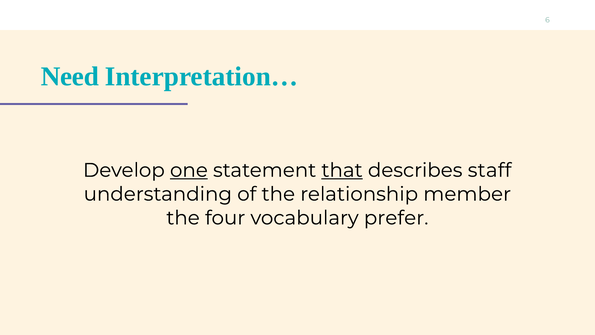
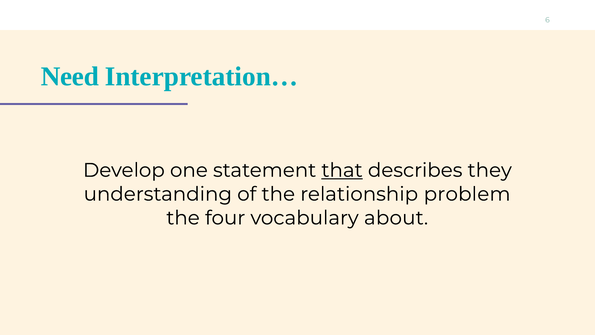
one underline: present -> none
staff: staff -> they
member: member -> problem
prefer: prefer -> about
